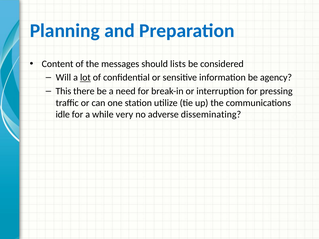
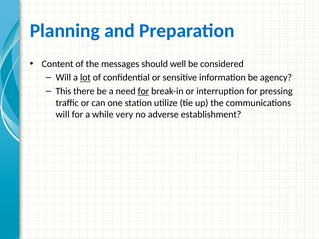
lists: lists -> well
for at (143, 91) underline: none -> present
idle at (63, 115): idle -> will
disseminating: disseminating -> establishment
